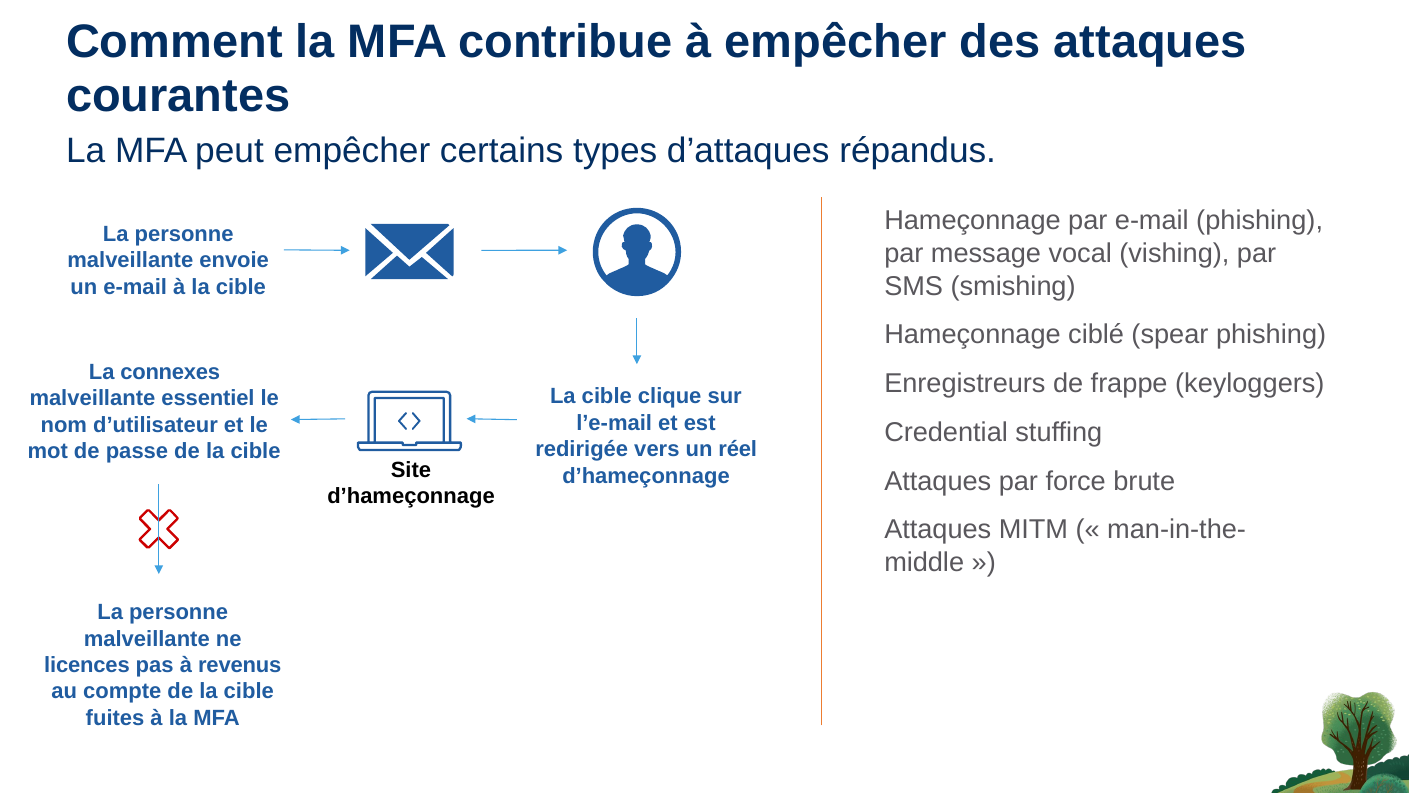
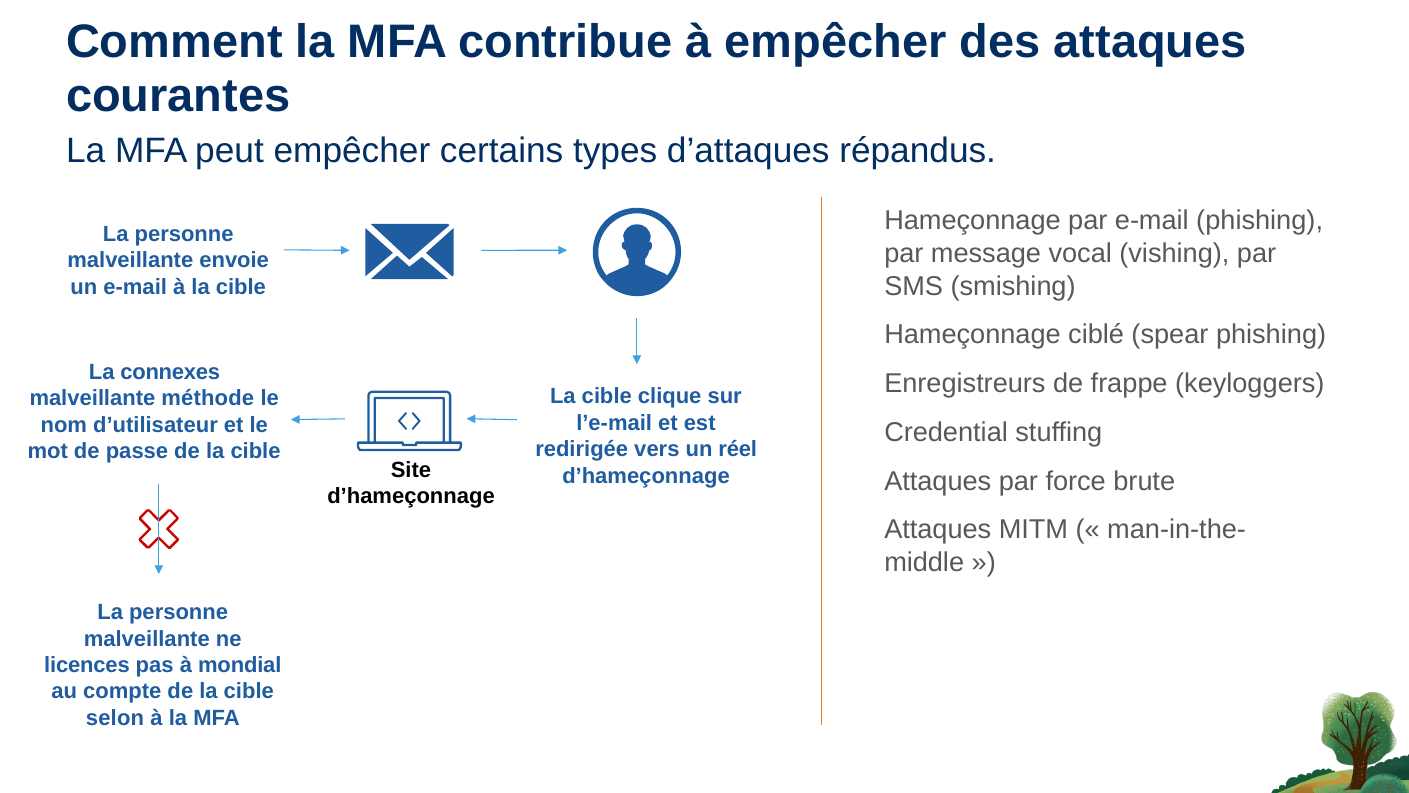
essentiel: essentiel -> méthode
revenus: revenus -> mondial
fuites: fuites -> selon
